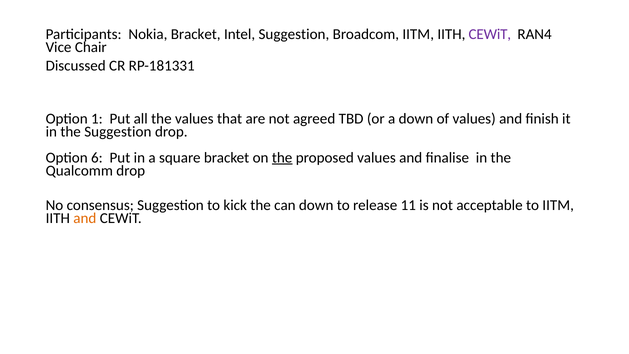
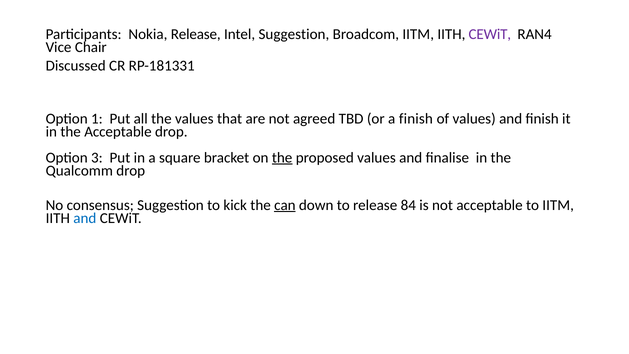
Nokia Bracket: Bracket -> Release
a down: down -> finish
the Suggestion: Suggestion -> Acceptable
6: 6 -> 3
can underline: none -> present
11: 11 -> 84
and at (85, 218) colour: orange -> blue
